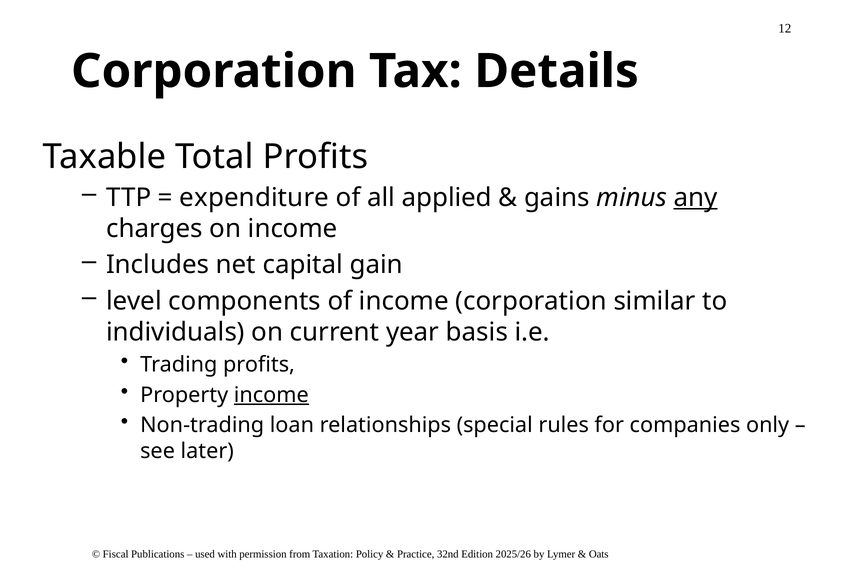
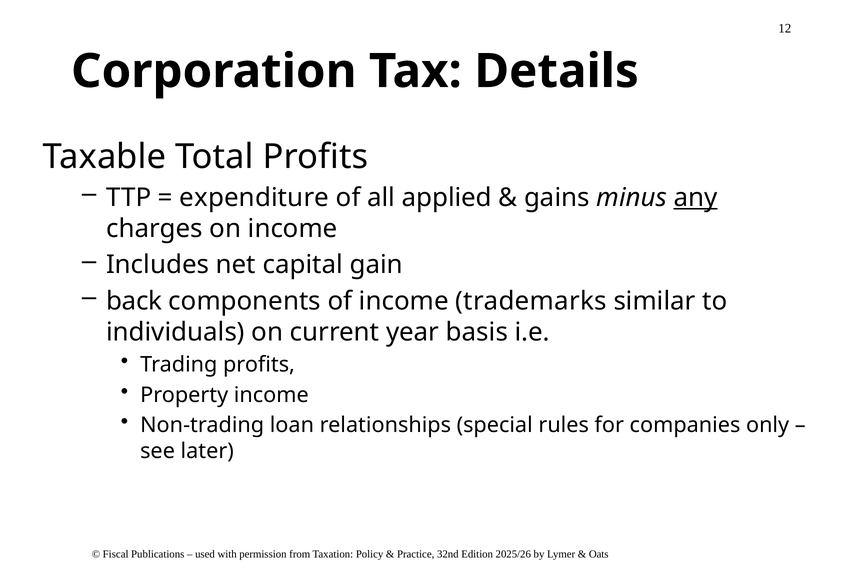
level: level -> back
income corporation: corporation -> trademarks
income at (271, 395) underline: present -> none
